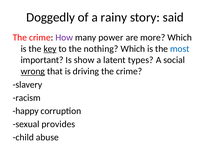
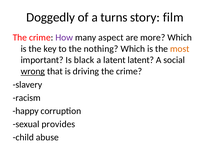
rainy: rainy -> turns
said: said -> film
power: power -> aspect
key underline: present -> none
most colour: blue -> orange
show: show -> black
latent types: types -> latent
